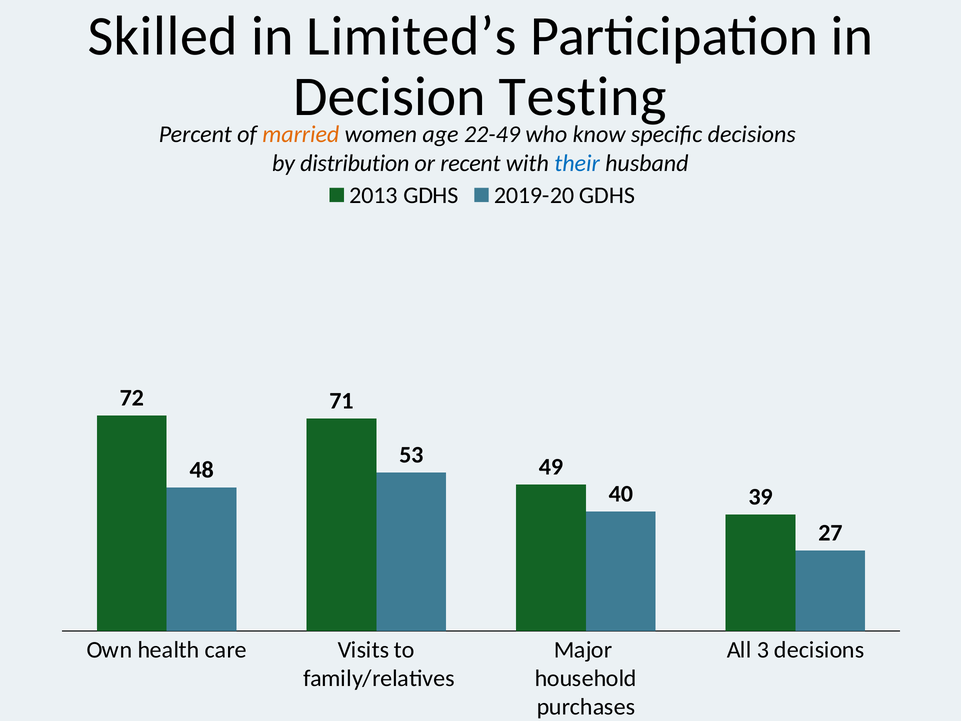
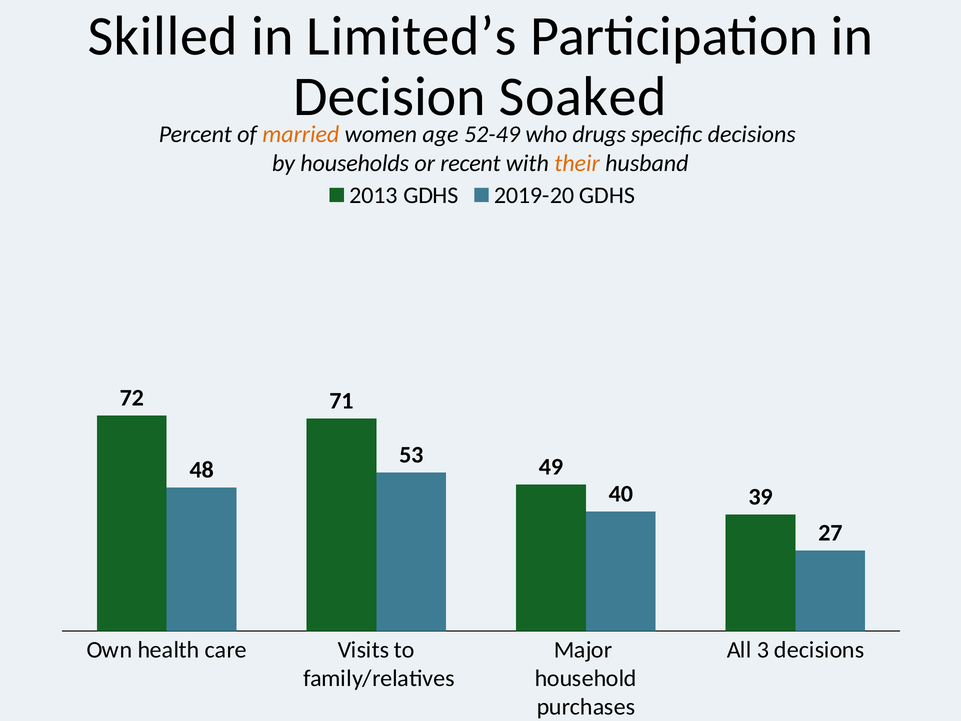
Testing: Testing -> Soaked
22-49: 22-49 -> 52-49
know: know -> drugs
distribution: distribution -> households
their colour: blue -> orange
